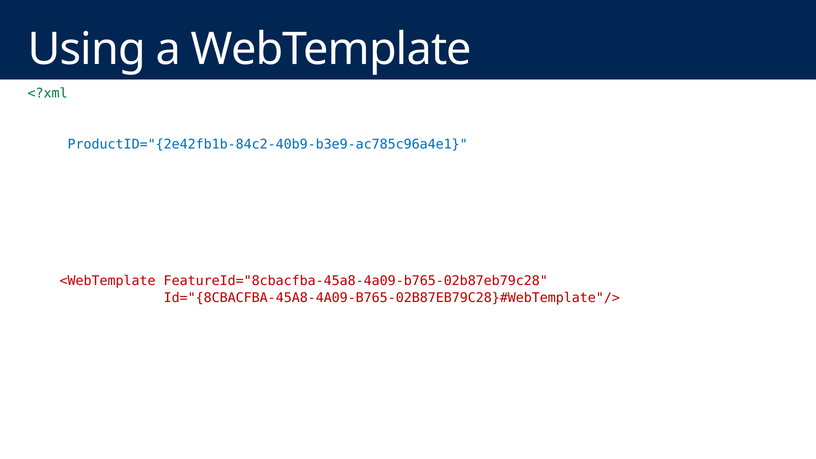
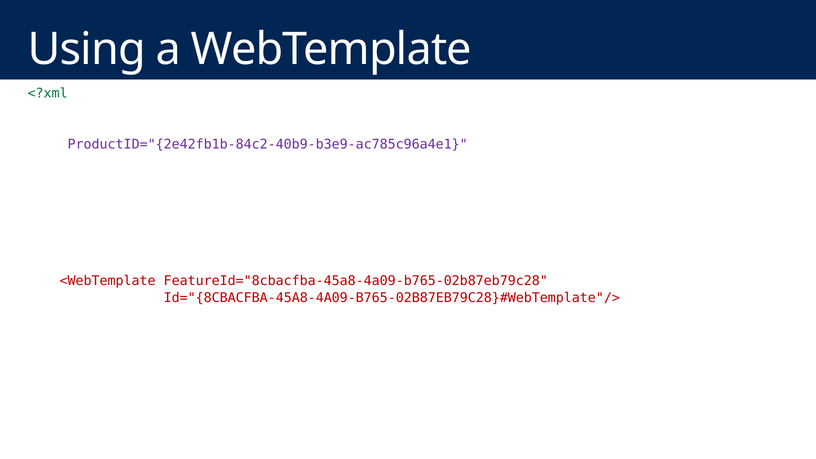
ProductID="{2e42fb1b-84c2-40b9-b3e9-ac785c96a4e1 colour: blue -> purple
